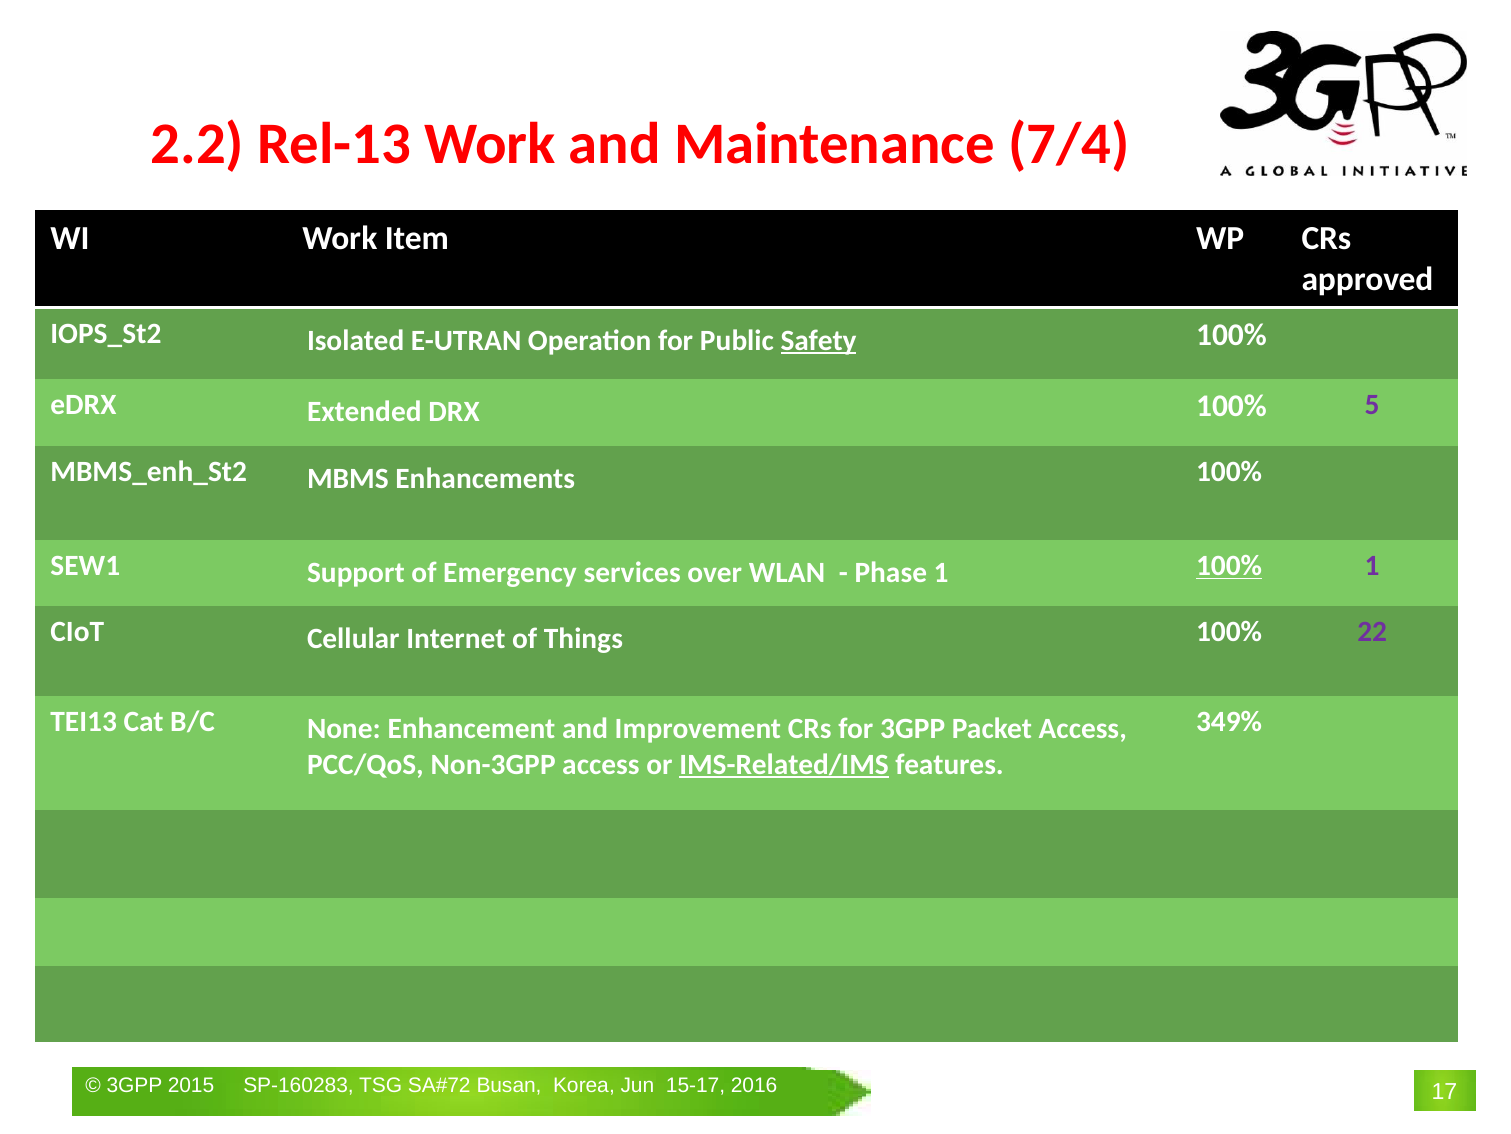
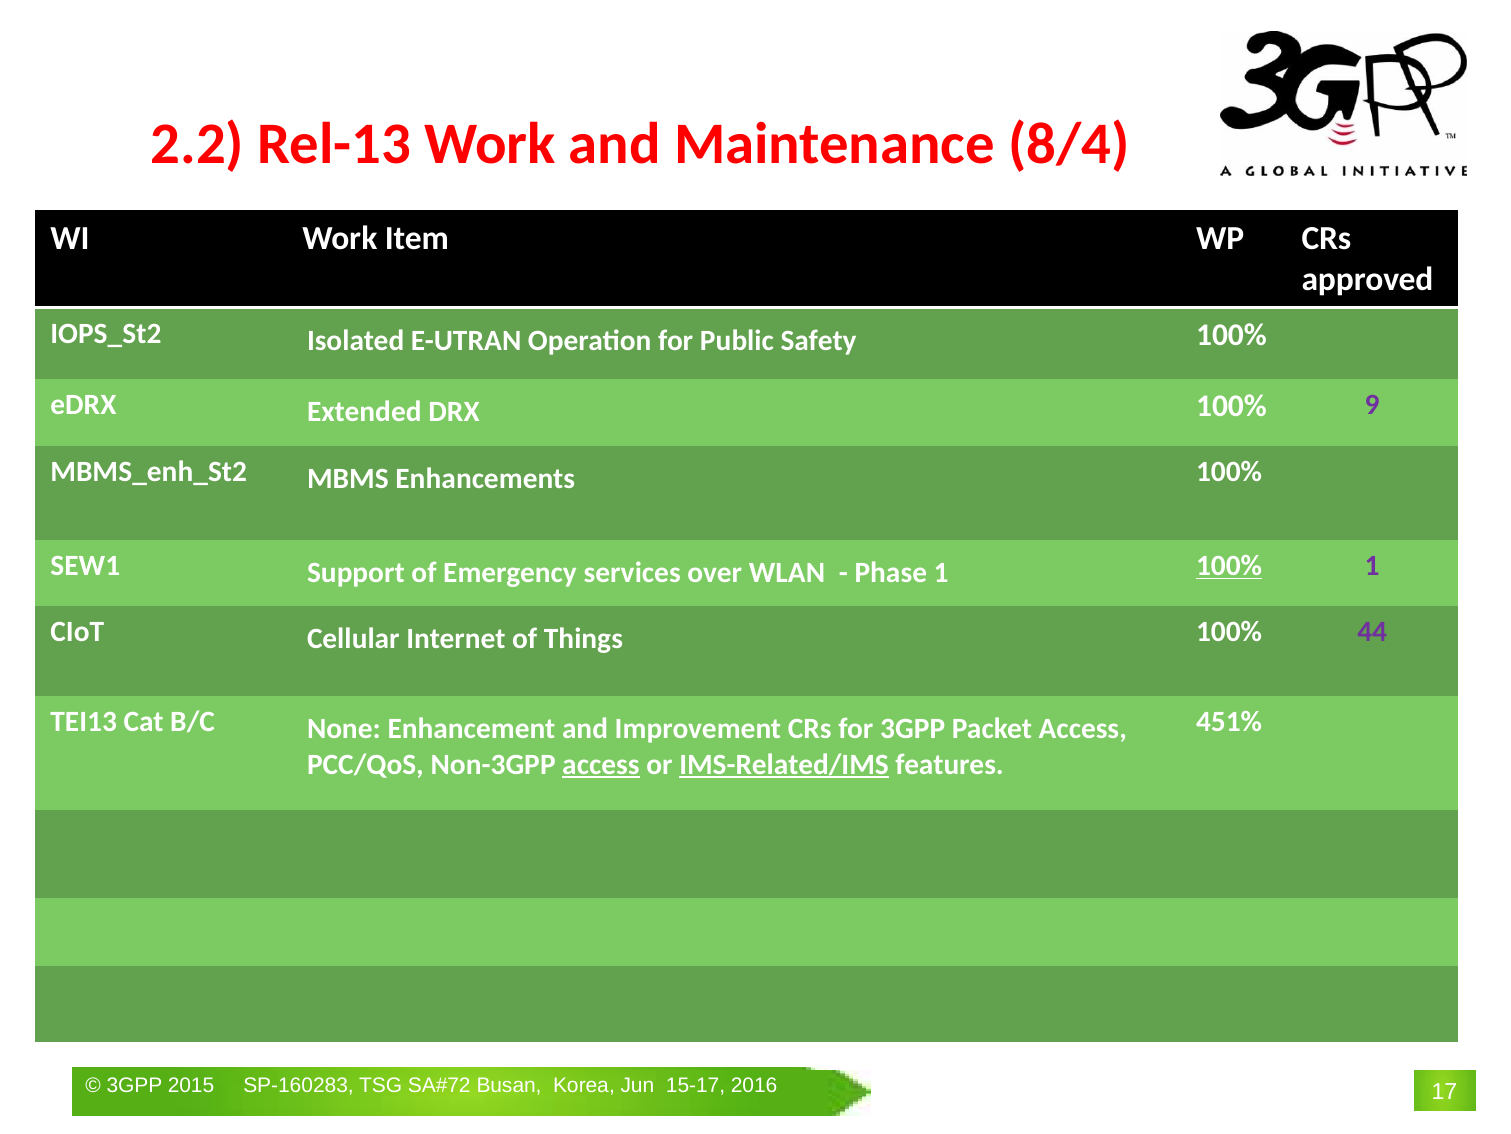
7/4: 7/4 -> 8/4
Safety underline: present -> none
5: 5 -> 9
22: 22 -> 44
349%: 349% -> 451%
access at (601, 764) underline: none -> present
